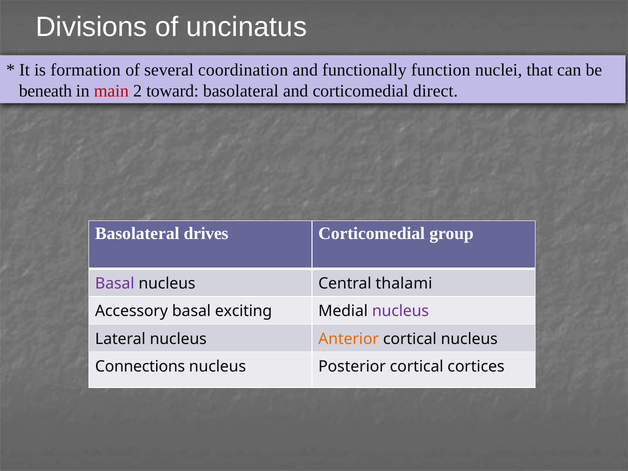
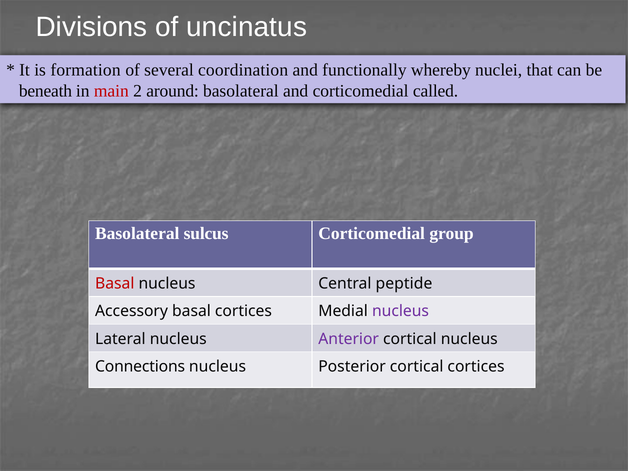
function: function -> whereby
toward: toward -> around
direct: direct -> called
drives: drives -> sulcus
Basal at (115, 284) colour: purple -> red
thalami: thalami -> peptide
basal exciting: exciting -> cortices
Anterior colour: orange -> purple
